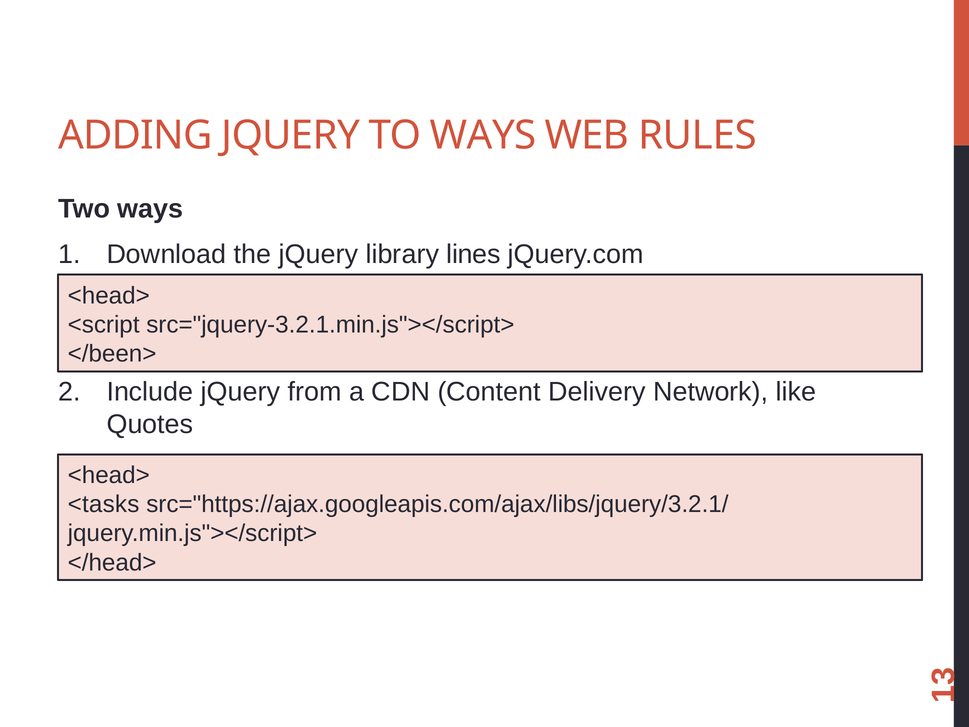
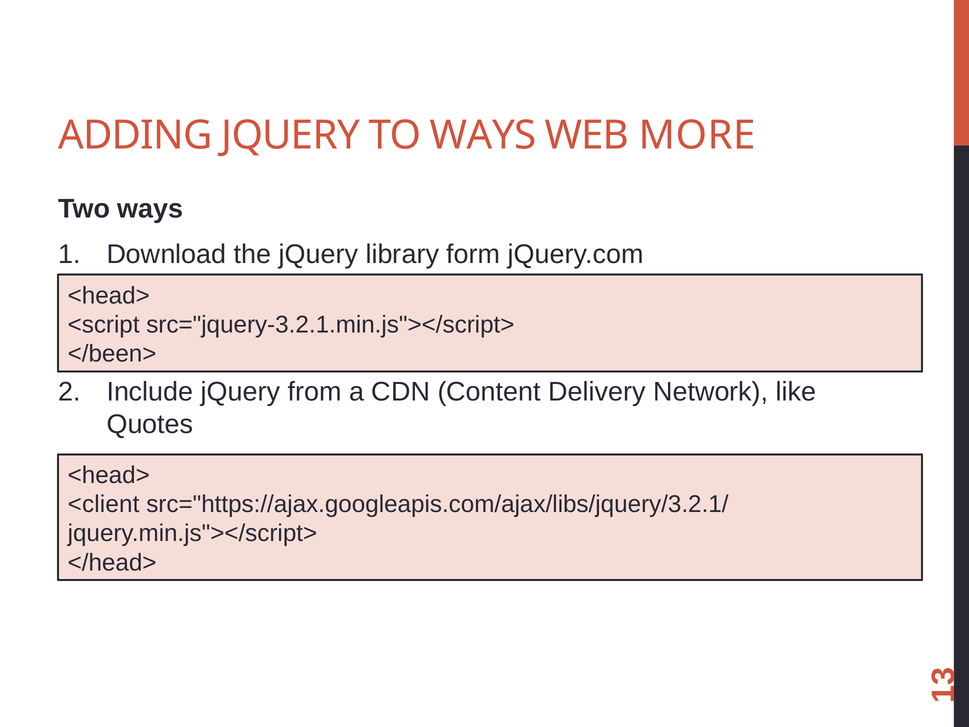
RULES: RULES -> MORE
lines: lines -> form
<tasks: <tasks -> <client
